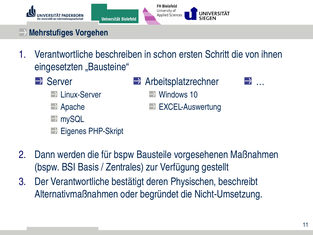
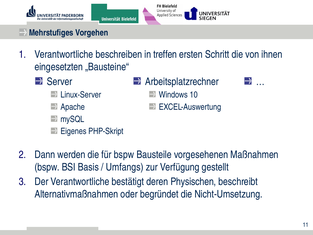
schon: schon -> treffen
Zentrales: Zentrales -> Umfangs
